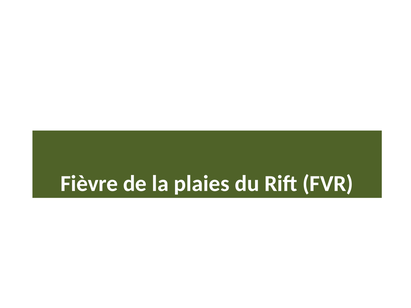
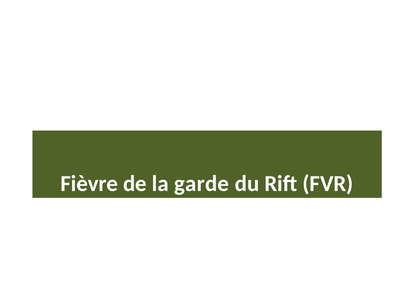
plaies: plaies -> garde
